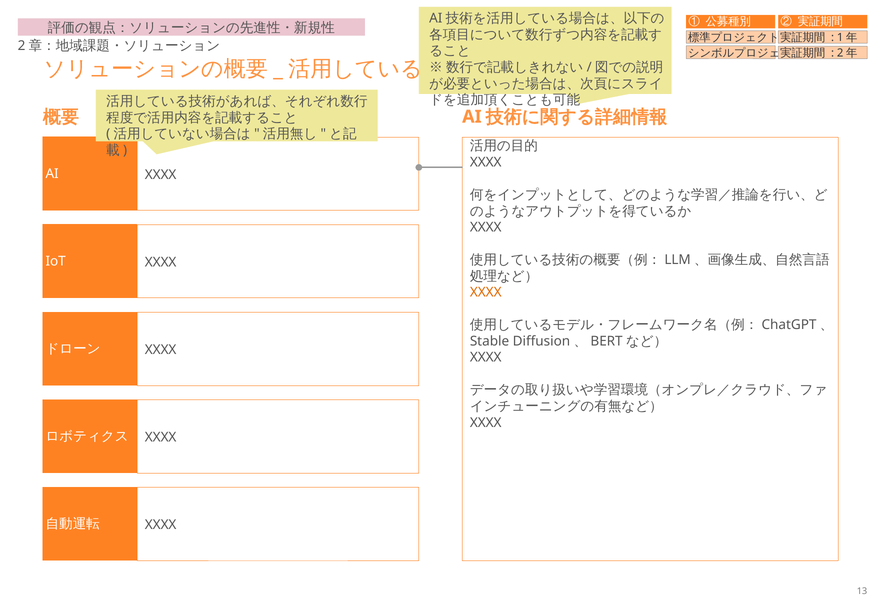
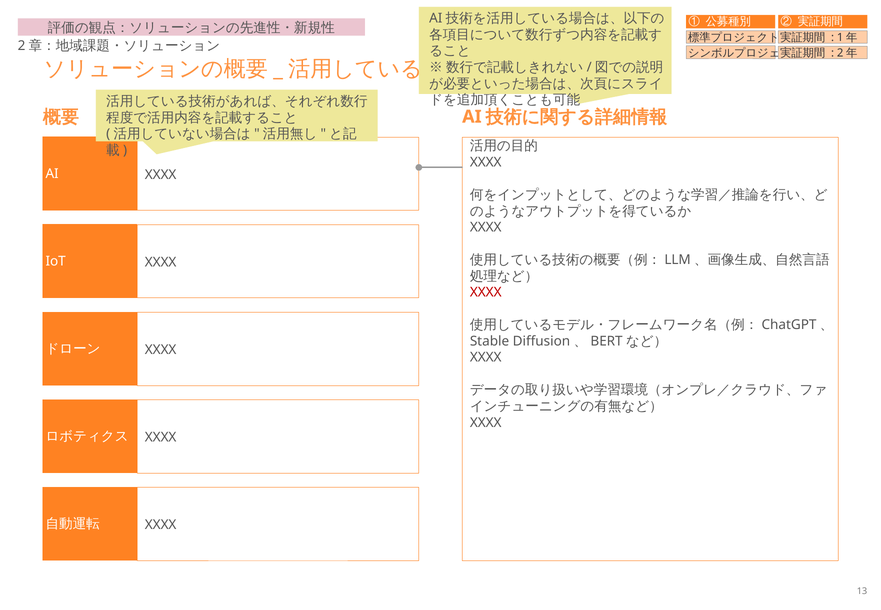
XXXX at (486, 292) colour: orange -> red
